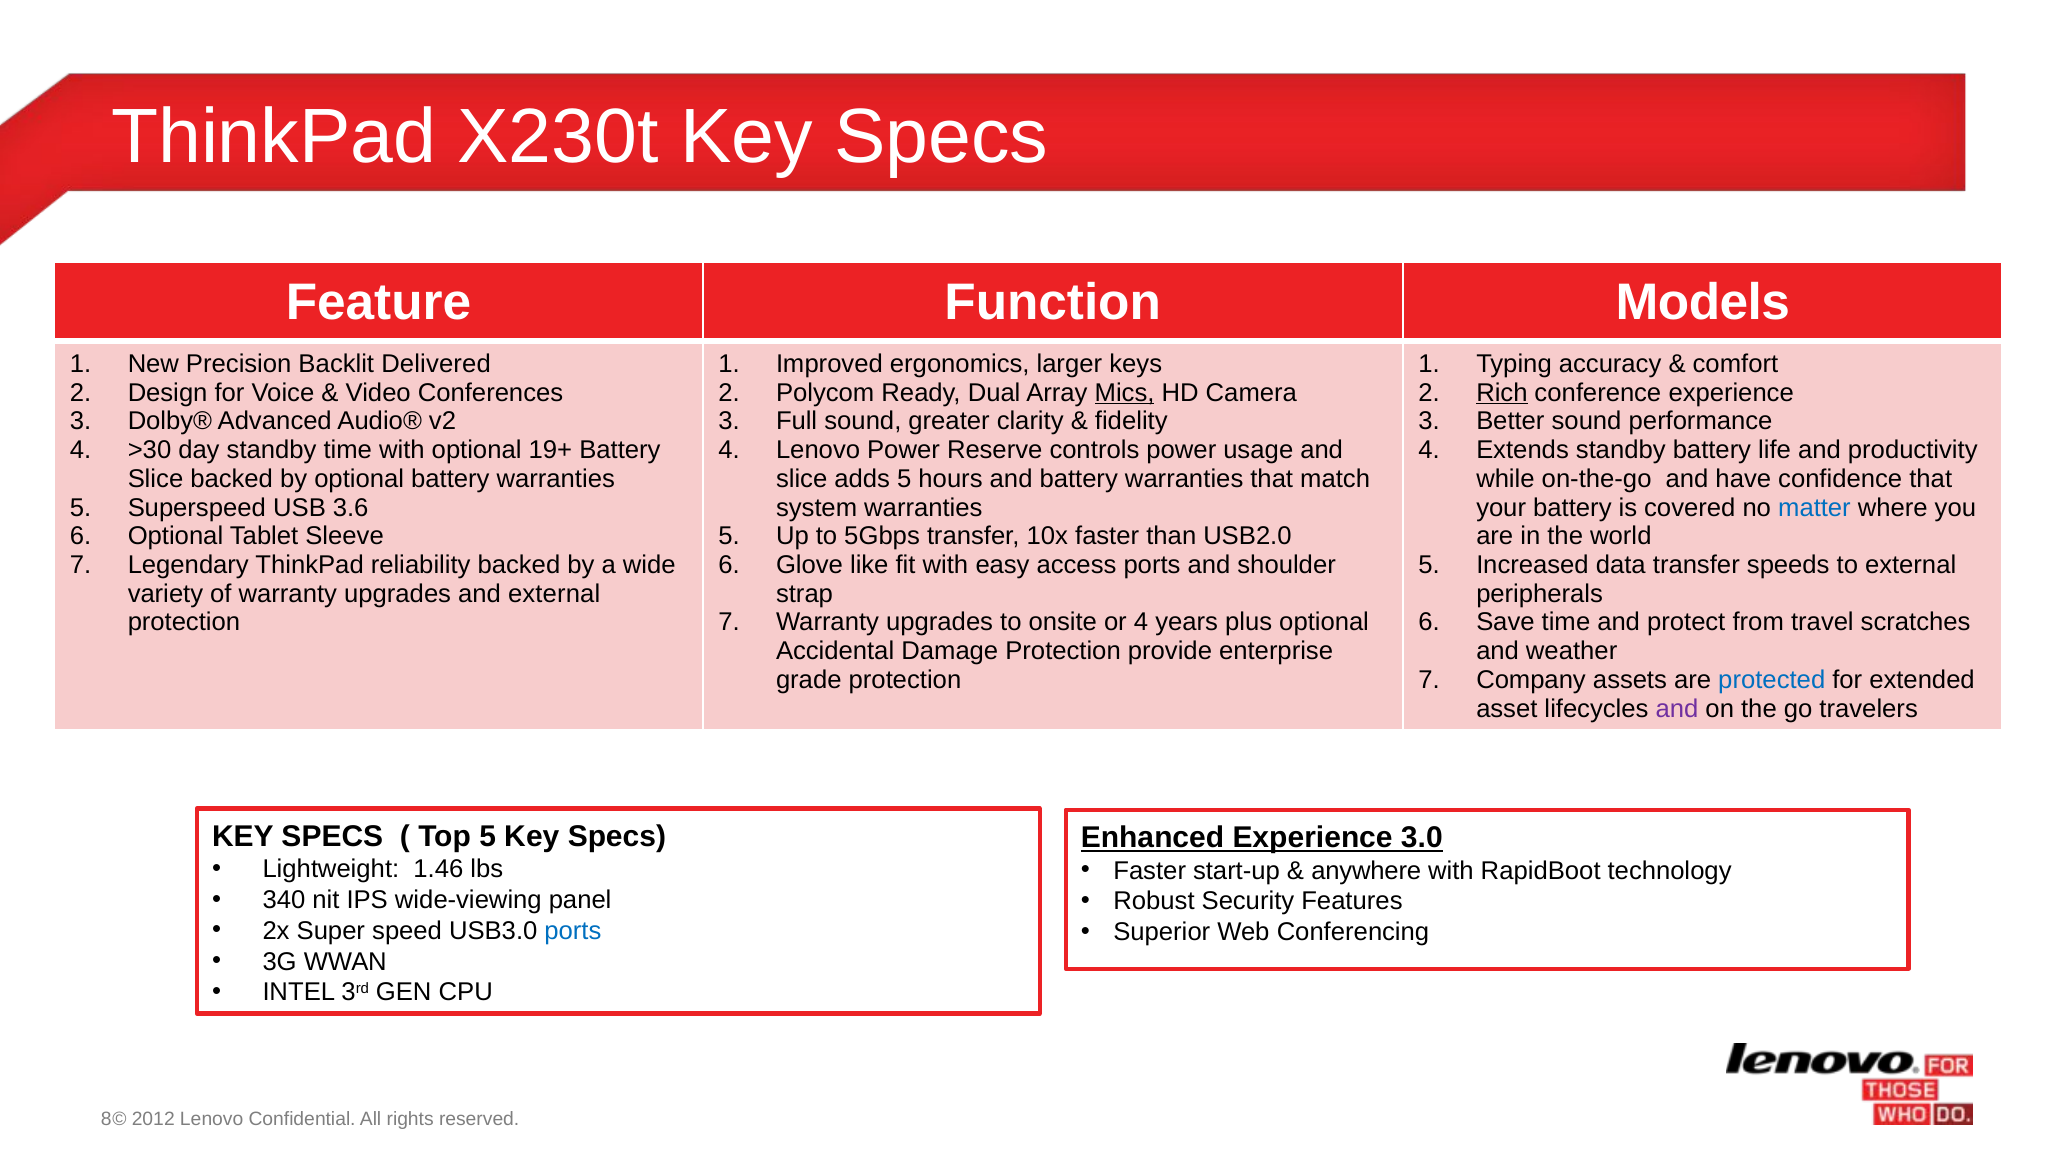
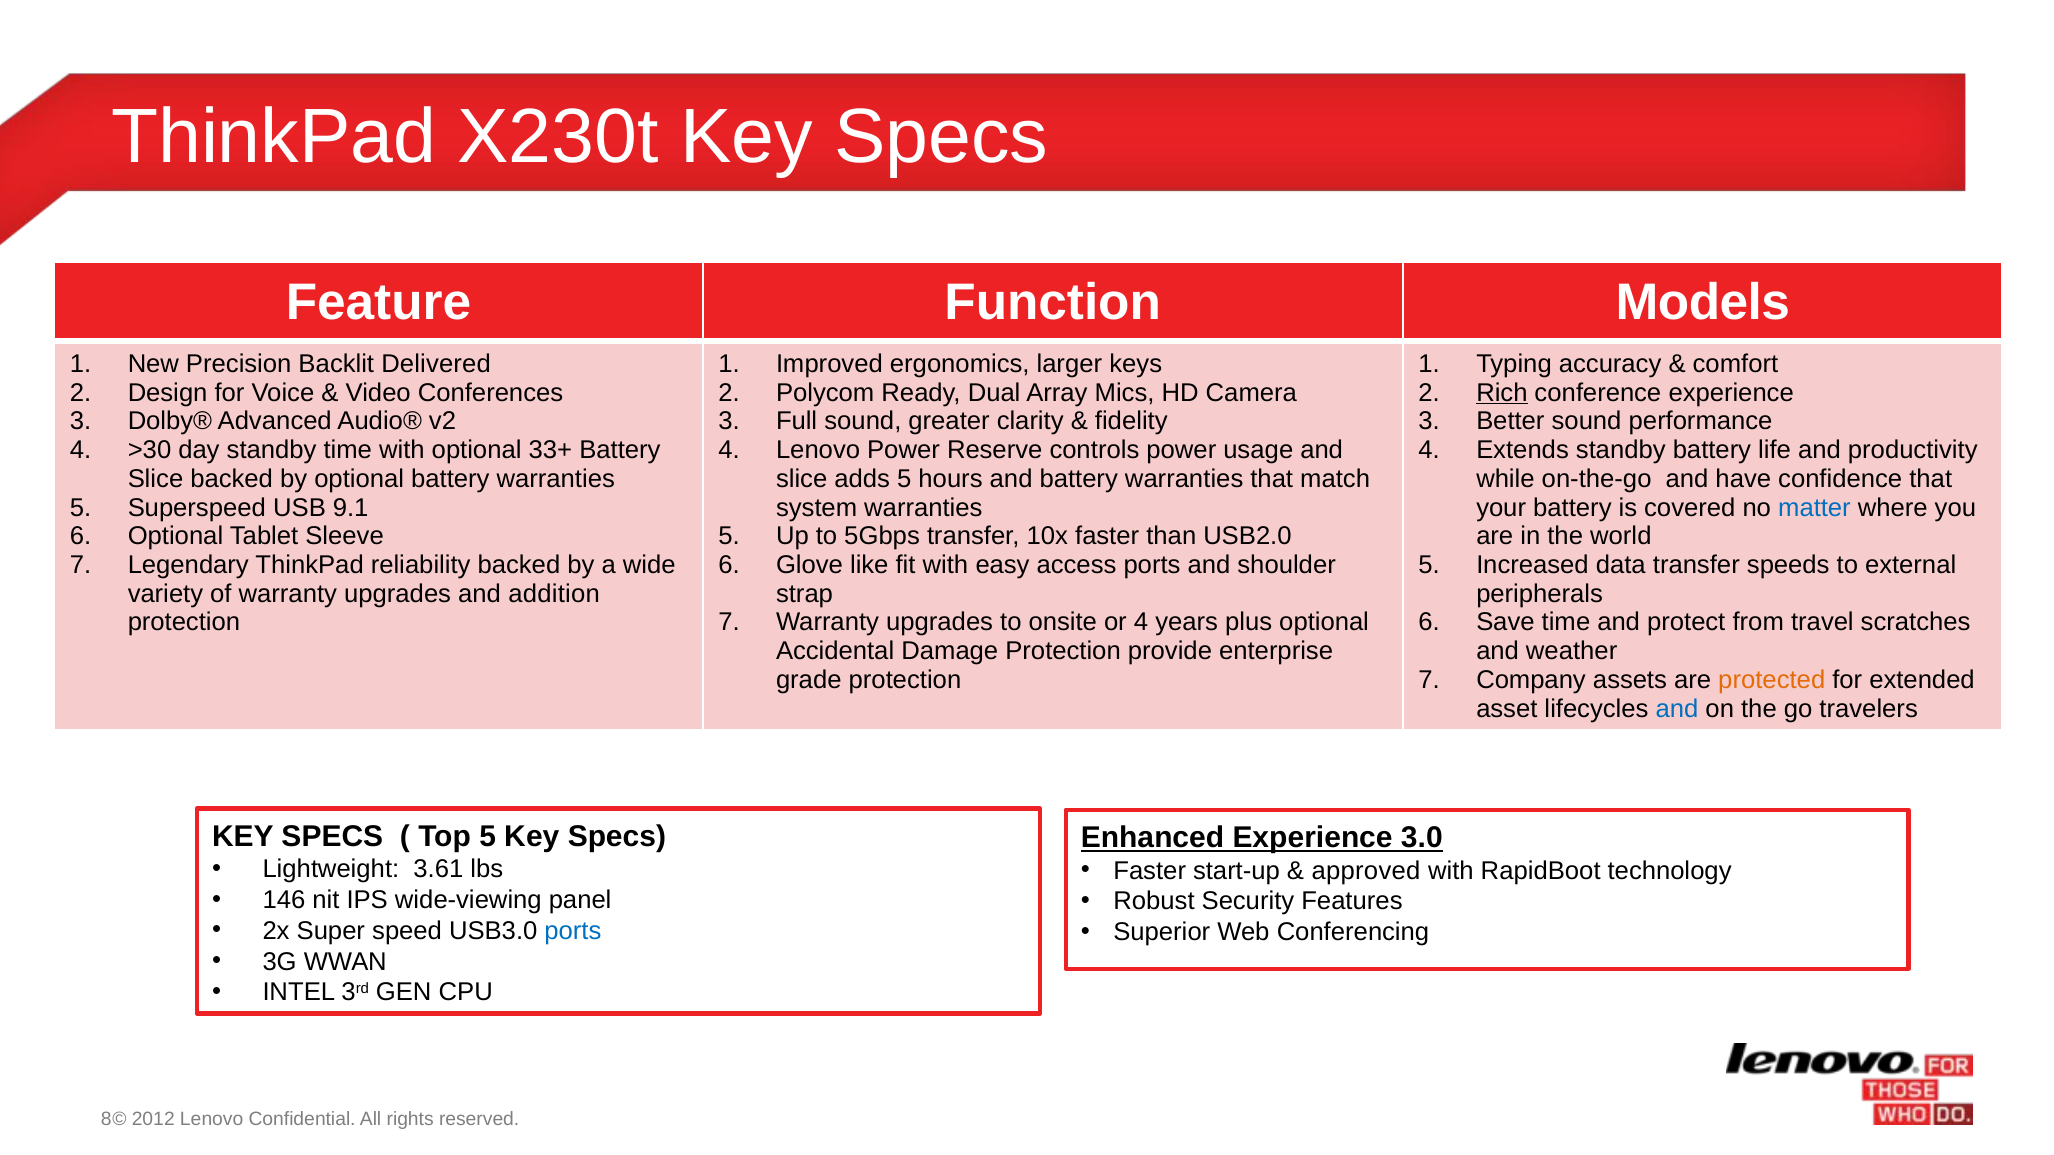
Mics underline: present -> none
19+: 19+ -> 33+
3.6: 3.6 -> 9.1
and external: external -> addition
protected colour: blue -> orange
and at (1677, 709) colour: purple -> blue
1.46: 1.46 -> 3.61
anywhere: anywhere -> approved
340: 340 -> 146
